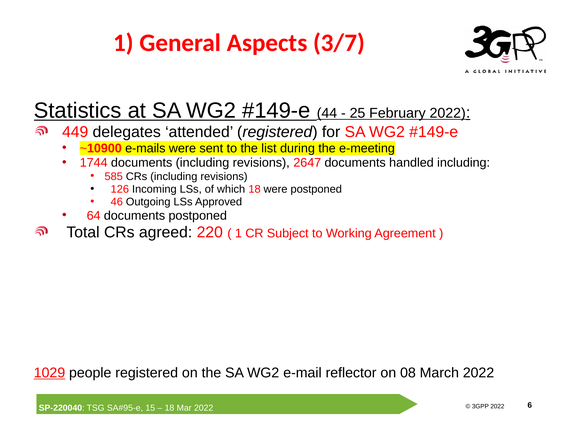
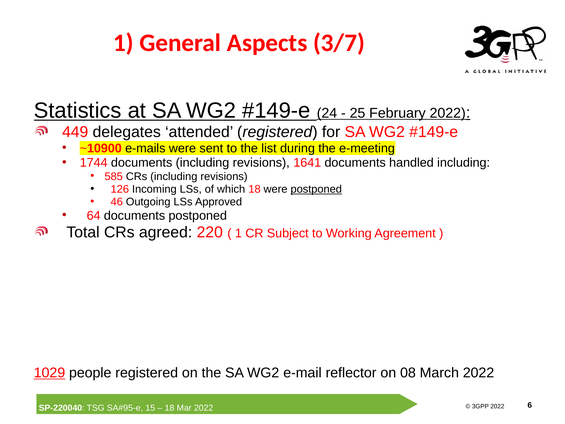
44: 44 -> 24
2647: 2647 -> 1641
postponed at (316, 189) underline: none -> present
